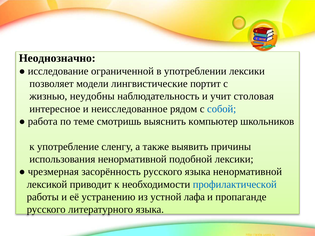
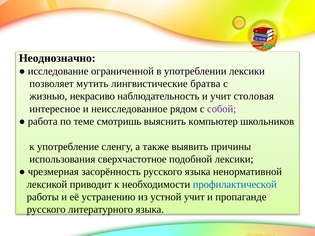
модели: модели -> мутить
портит: портит -> братва
неудобны: неудобны -> некрасиво
собой colour: blue -> purple
использования ненормативной: ненормативной -> сверхчастотное
устной лафа: лафа -> учит
